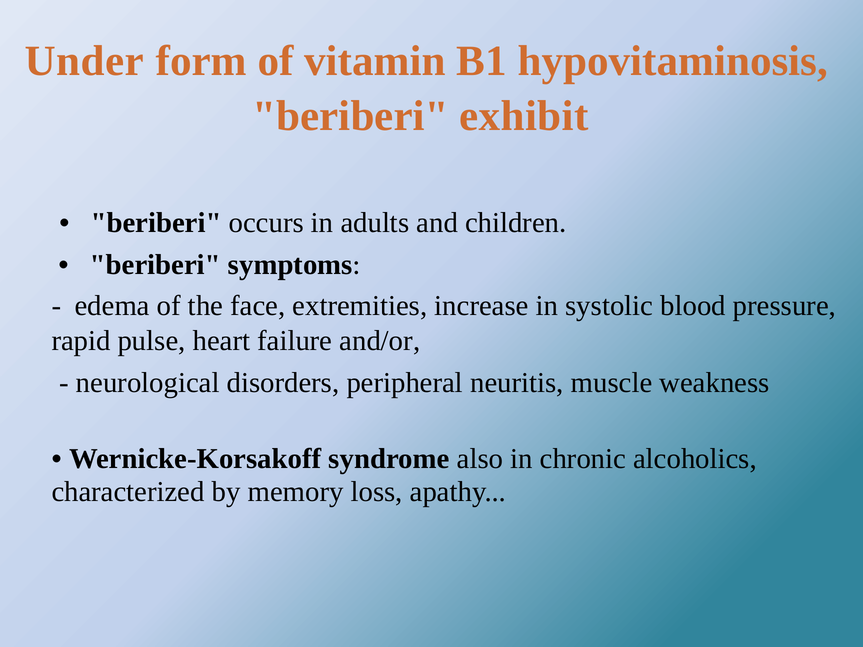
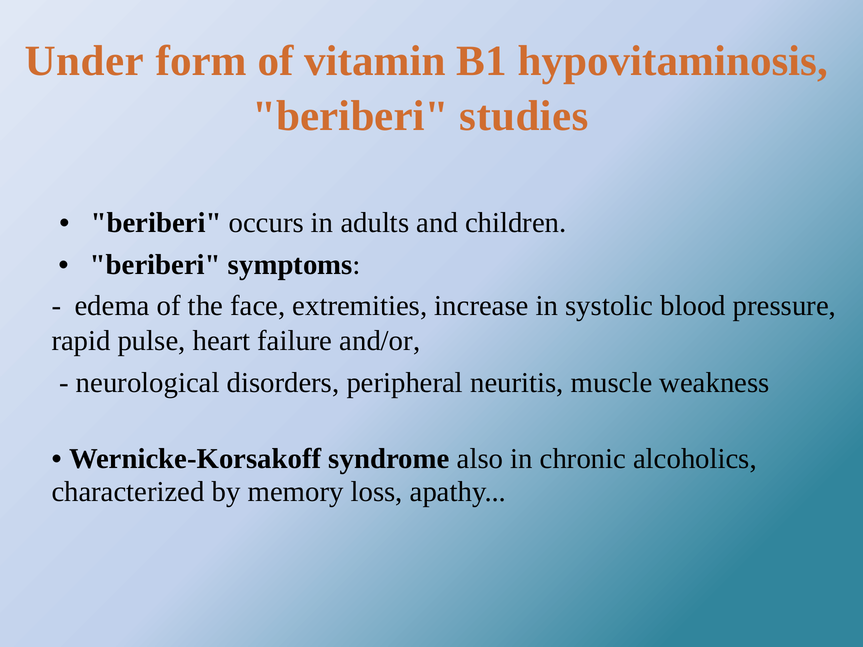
exhibit: exhibit -> studies
